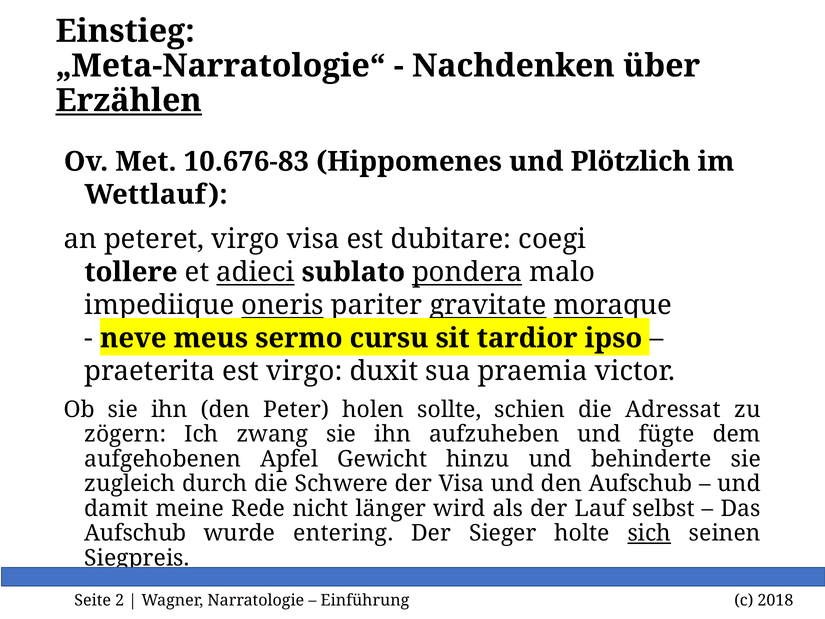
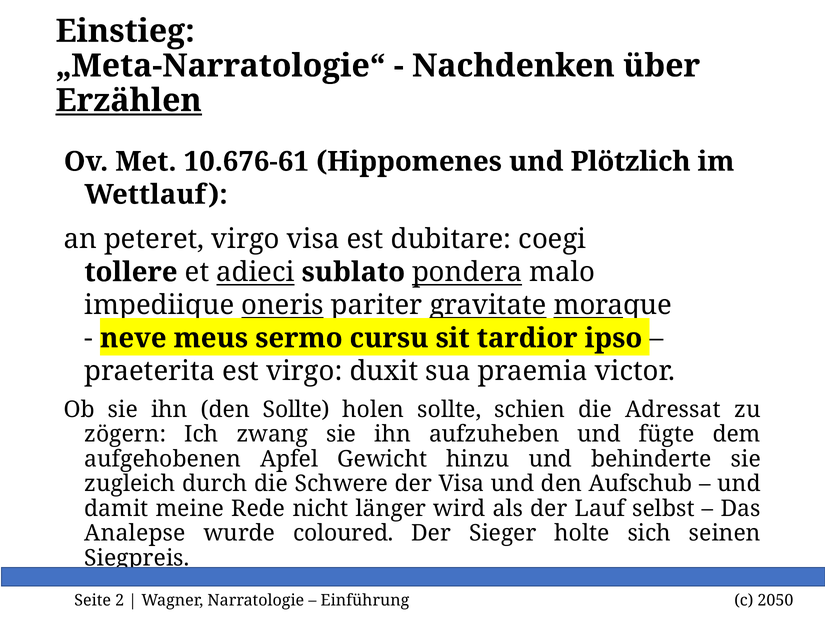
10.676-83: 10.676-83 -> 10.676-61
den Peter: Peter -> Sollte
Aufschub at (135, 533): Aufschub -> Analepse
entering: entering -> coloured
sich underline: present -> none
2018: 2018 -> 2050
